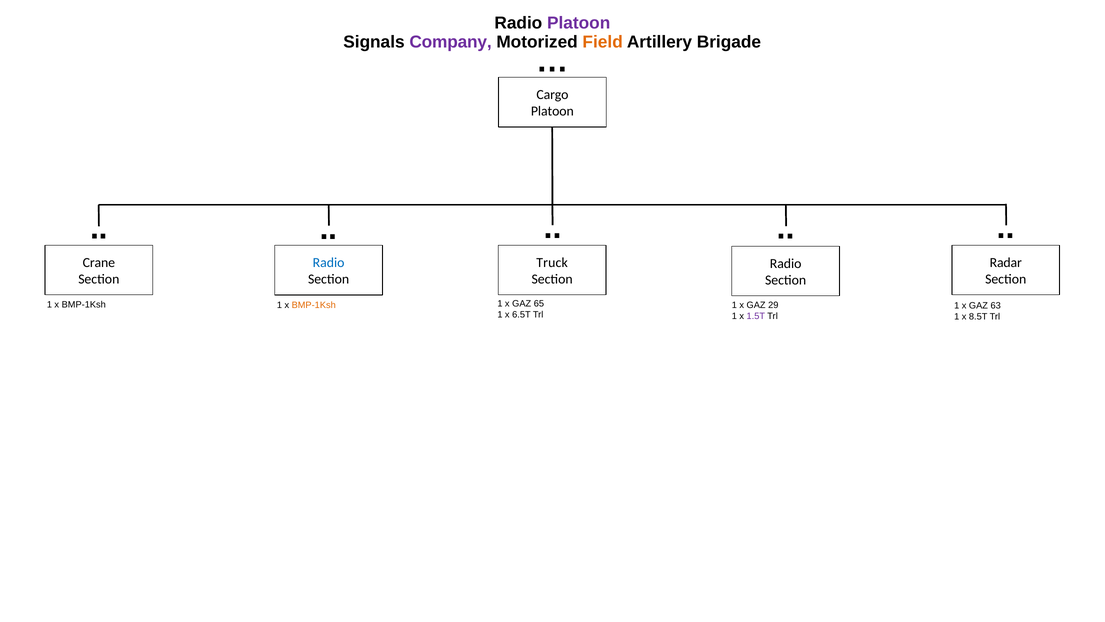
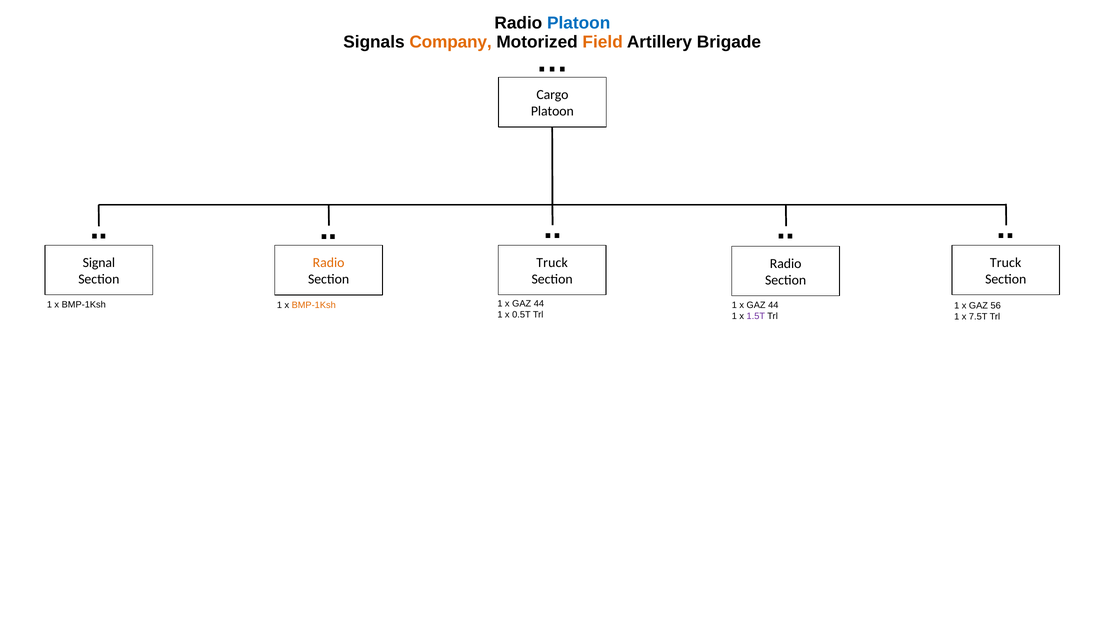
Platoon at (579, 23) colour: purple -> blue
Company colour: purple -> orange
Crane: Crane -> Signal
Radar at (1006, 263): Radar -> Truck
Radio at (329, 263) colour: blue -> orange
65 at (539, 304): 65 -> 44
29 at (773, 305): 29 -> 44
63: 63 -> 56
6.5T: 6.5T -> 0.5T
8.5T: 8.5T -> 7.5T
